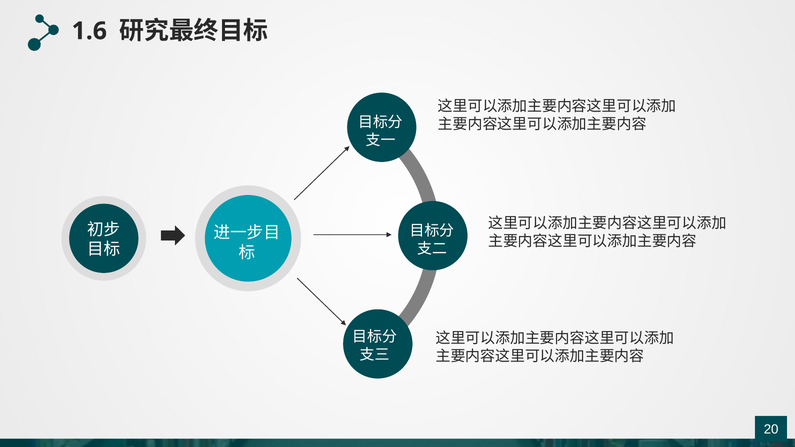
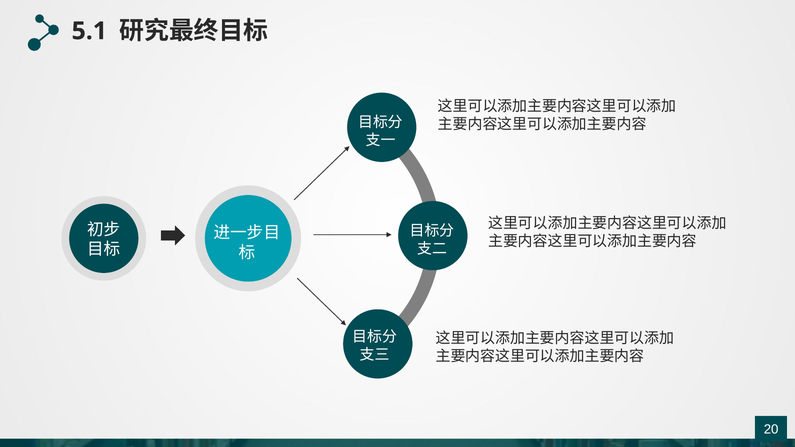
1.6: 1.6 -> 5.1
